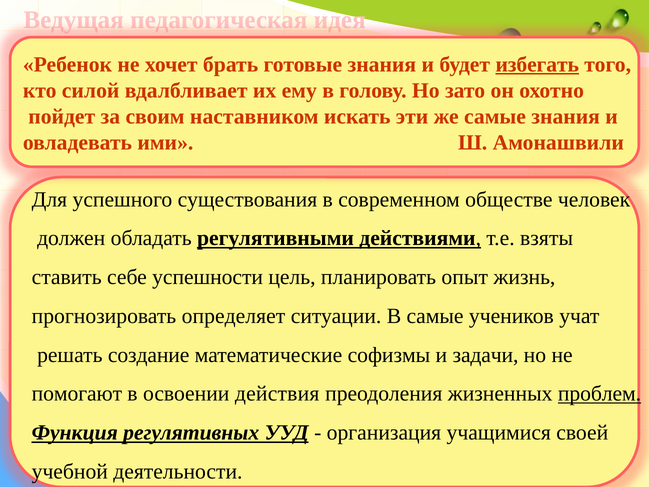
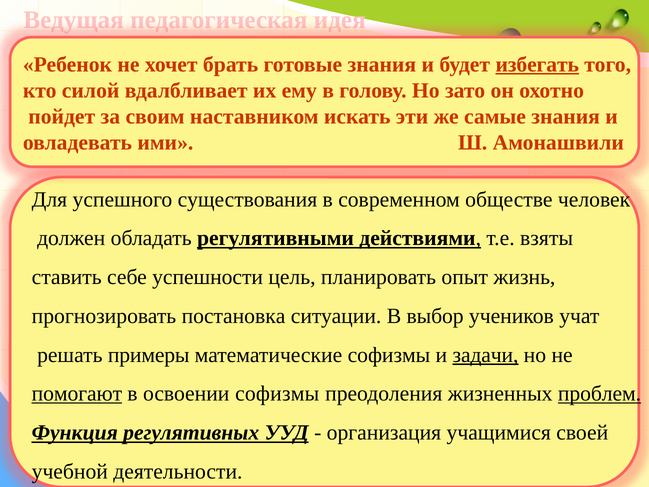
определяет: определяет -> постановка
В самые: самые -> выбор
создание: создание -> примеры
задачи underline: none -> present
помогают underline: none -> present
освоении действия: действия -> софизмы
